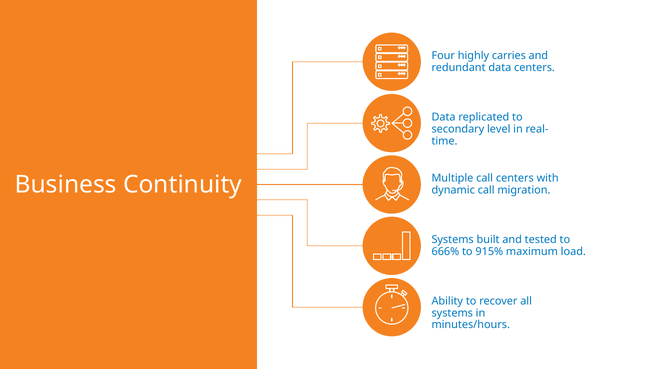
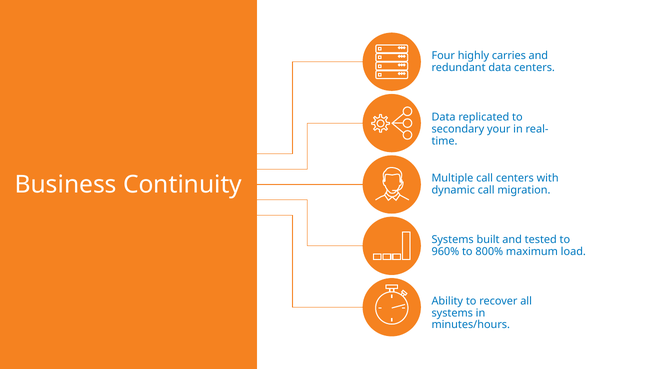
level: level -> your
666%: 666% -> 960%
915%: 915% -> 800%
